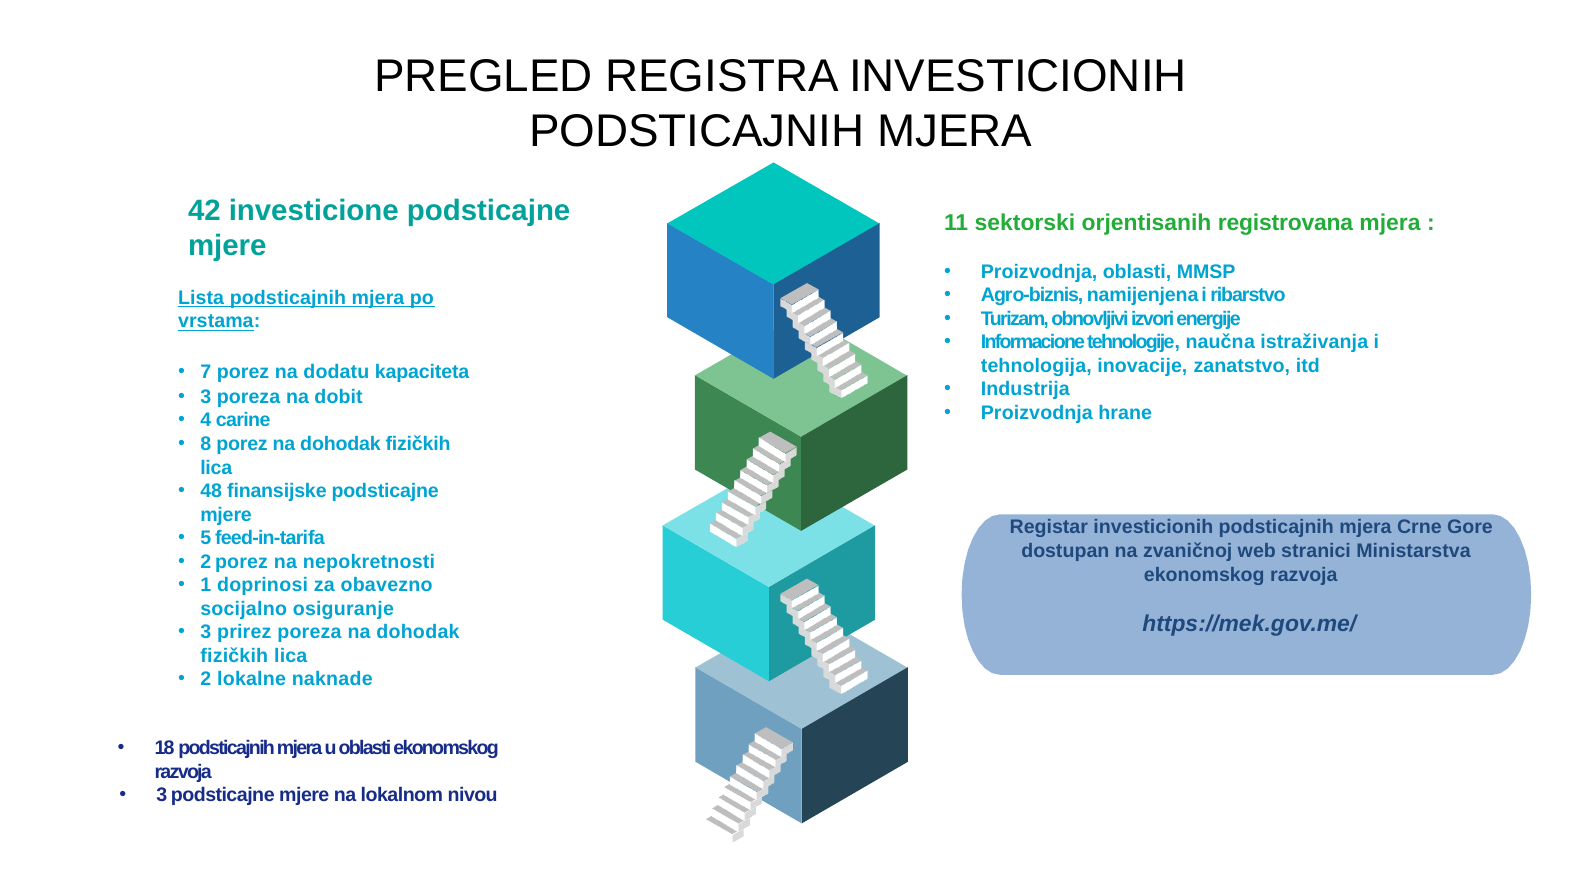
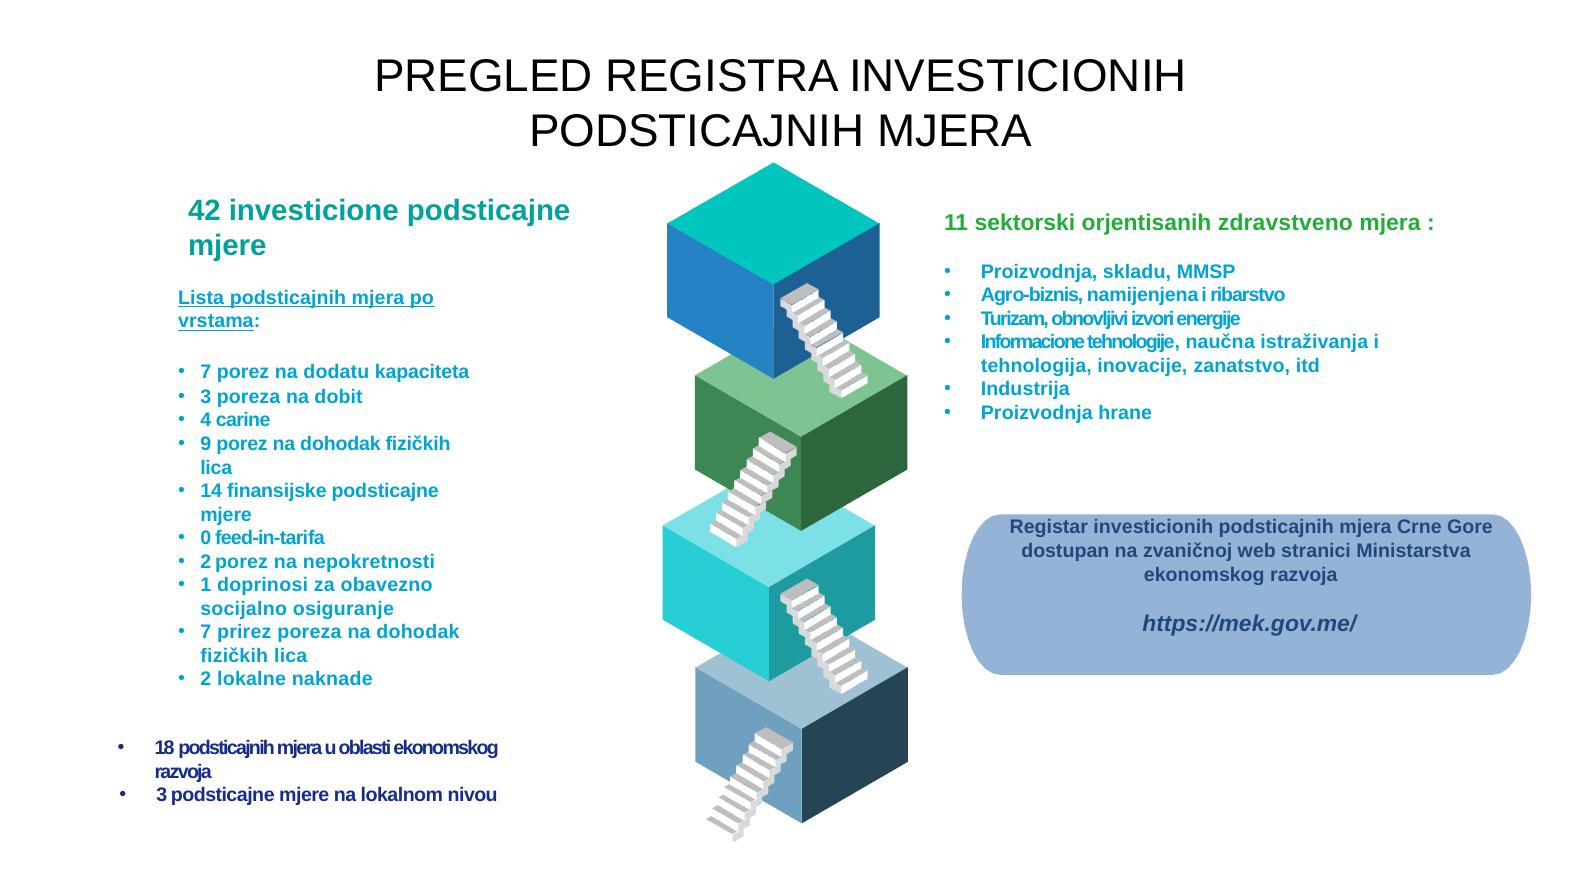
registrovana: registrovana -> zdravstveno
Proizvodnja oblasti: oblasti -> skladu
8: 8 -> 9
48: 48 -> 14
5: 5 -> 0
3 at (206, 632): 3 -> 7
